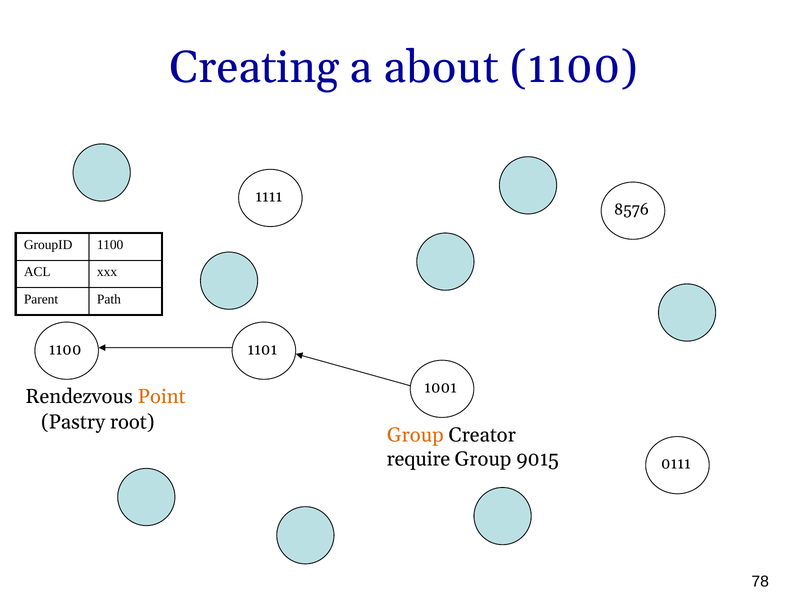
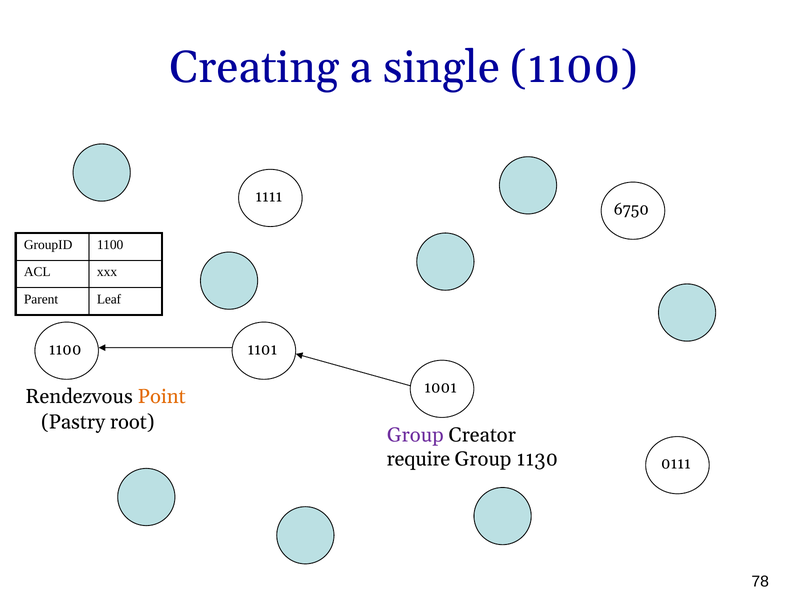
about: about -> single
8576: 8576 -> 6750
Path: Path -> Leaf
Group at (415, 435) colour: orange -> purple
9015: 9015 -> 1130
